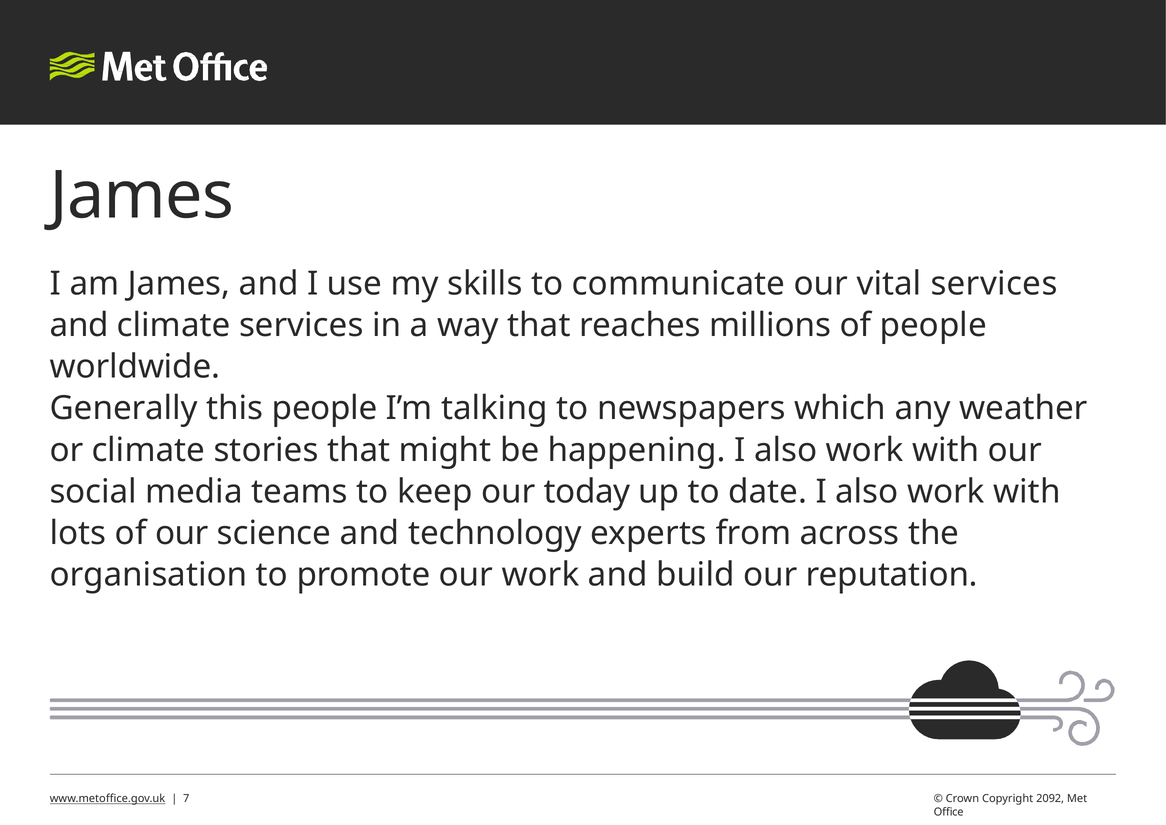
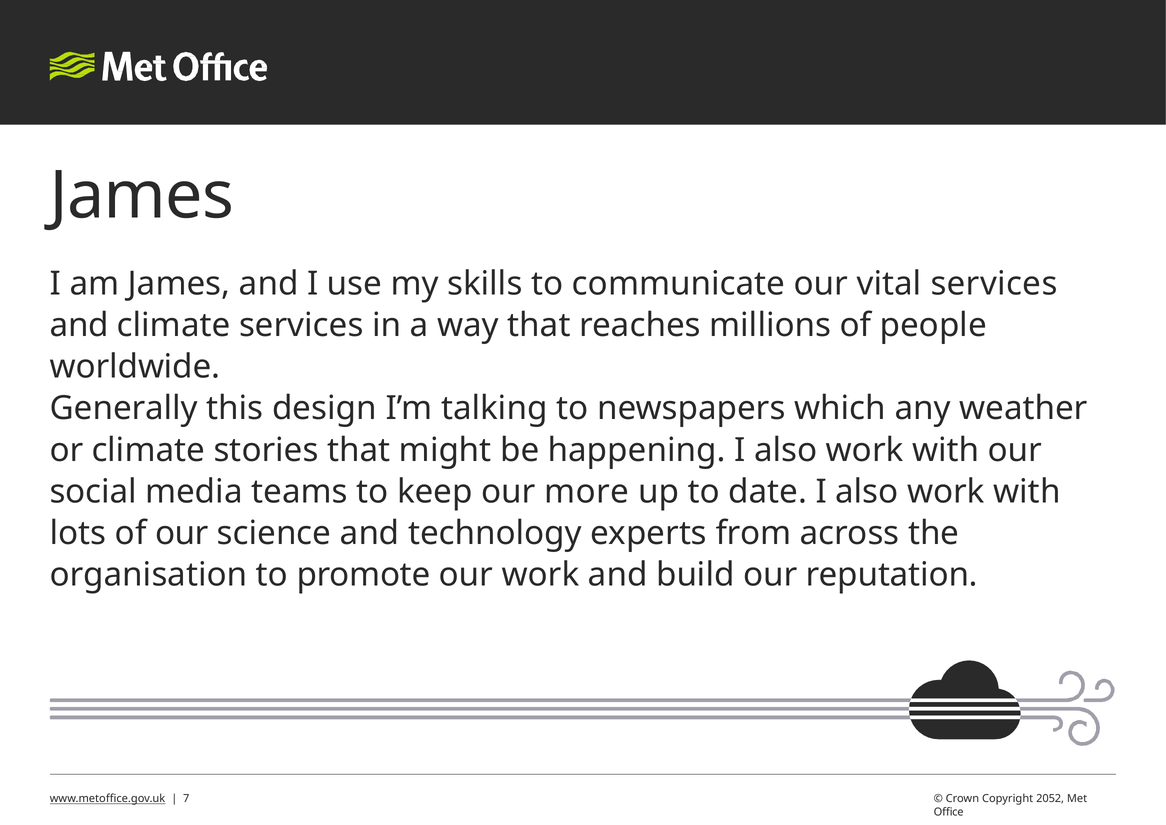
this people: people -> design
today: today -> more
2092: 2092 -> 2052
